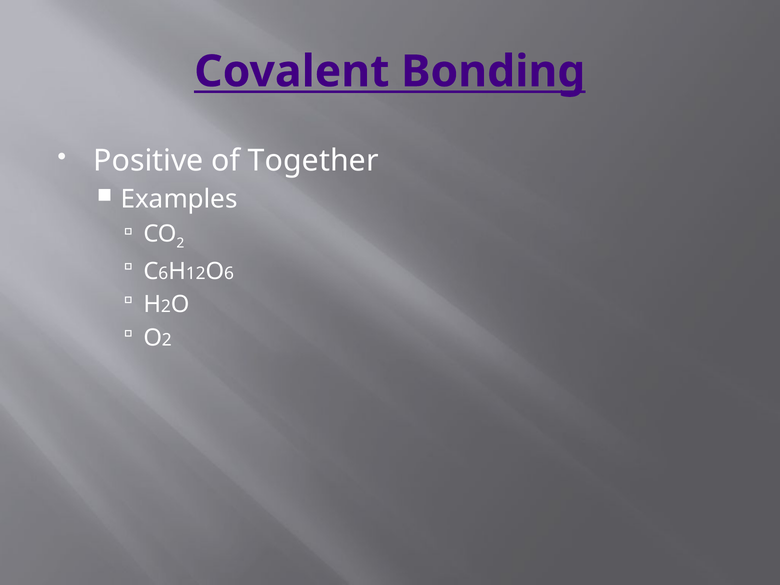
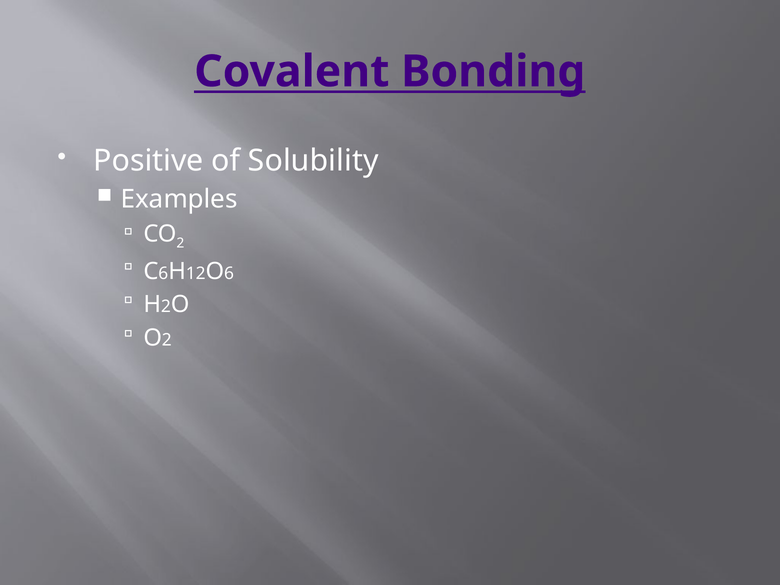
Together: Together -> Solubility
